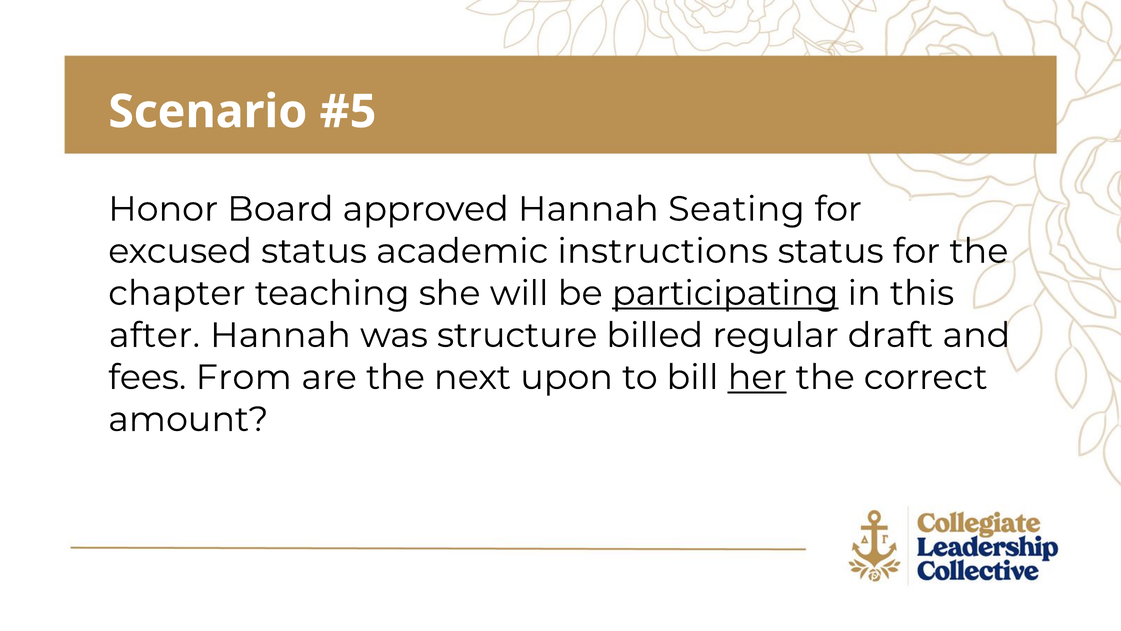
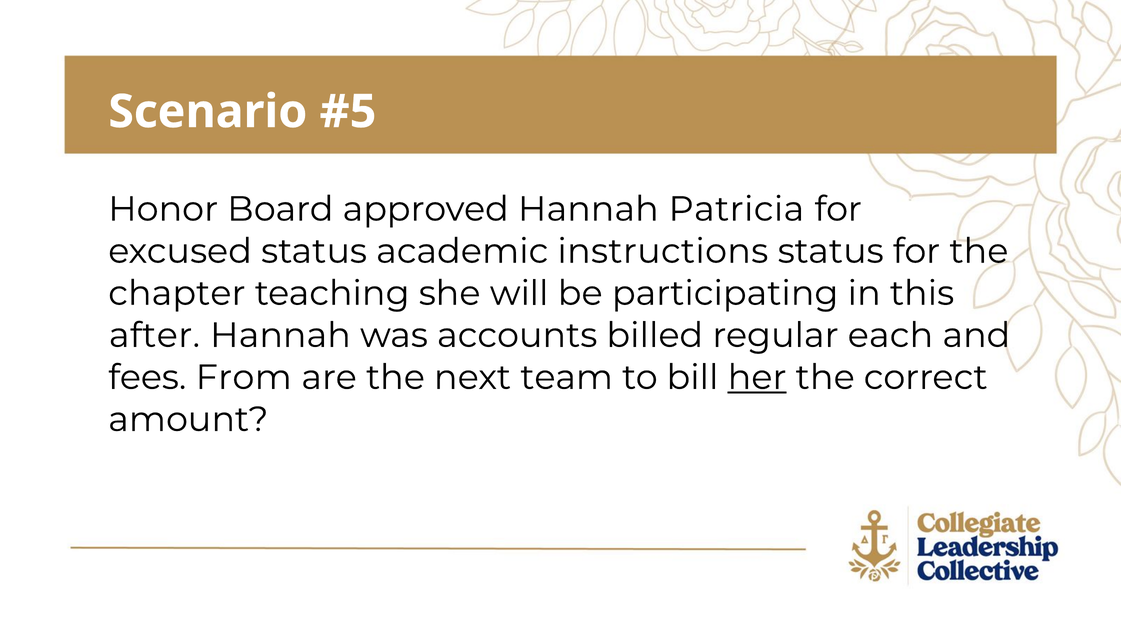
Seating: Seating -> Patricia
participating underline: present -> none
structure: structure -> accounts
draft: draft -> each
upon: upon -> team
